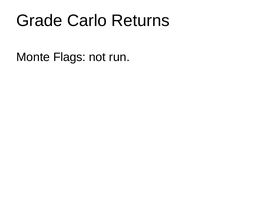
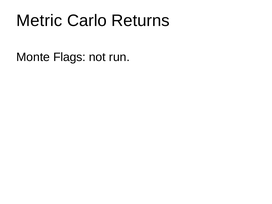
Grade: Grade -> Metric
